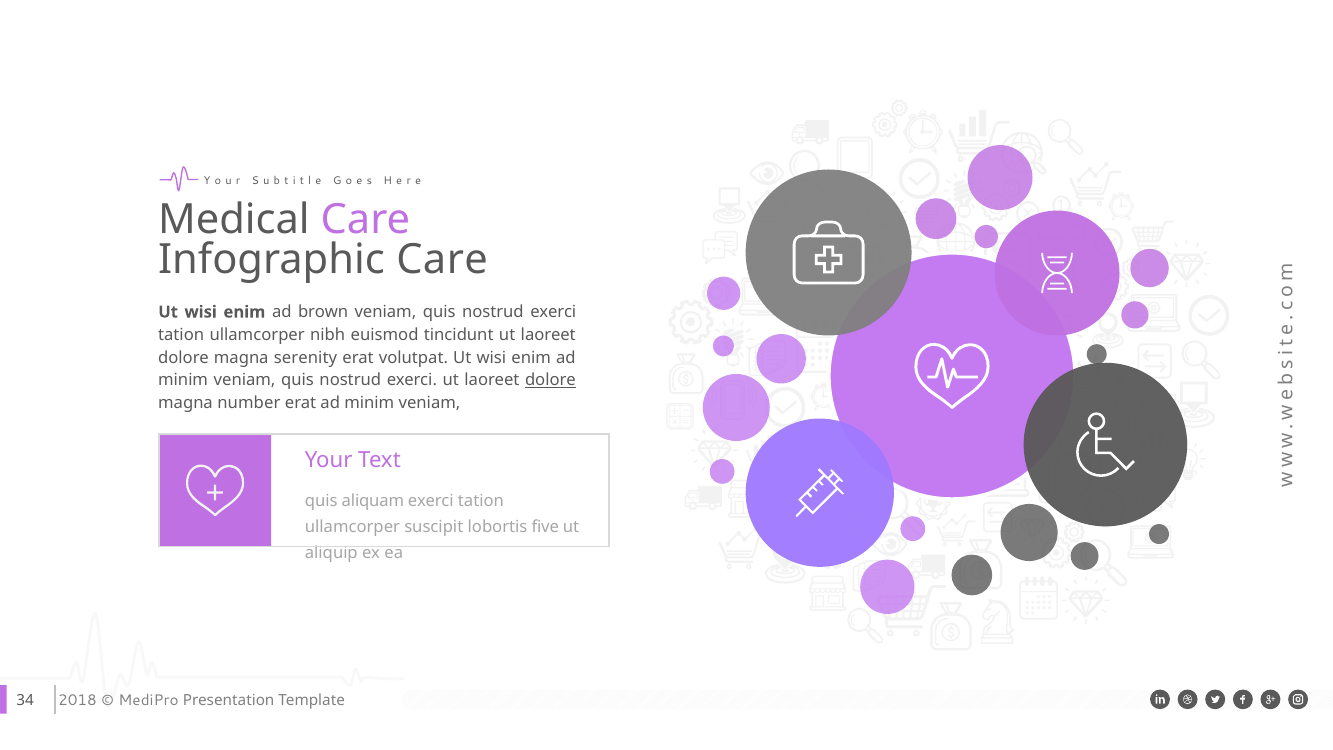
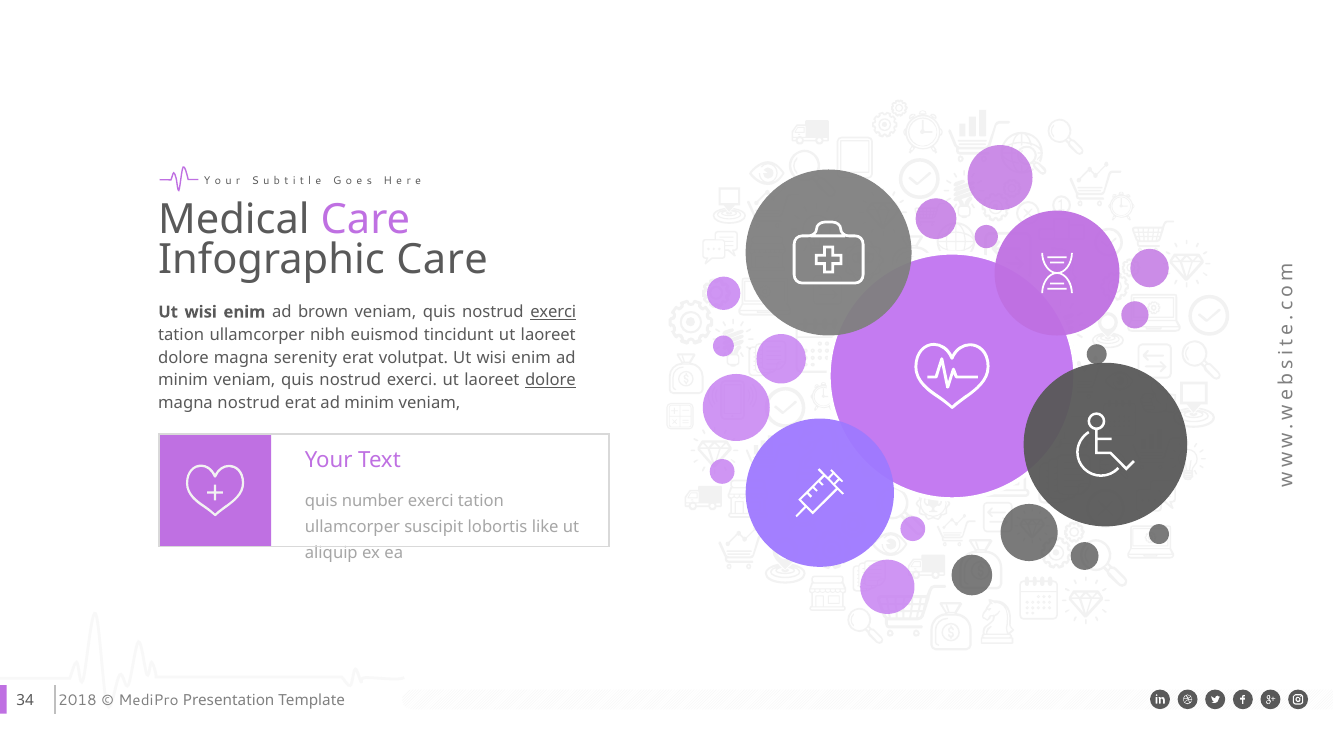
exerci at (553, 312) underline: none -> present
magna number: number -> nostrud
aliquam: aliquam -> number
five: five -> like
